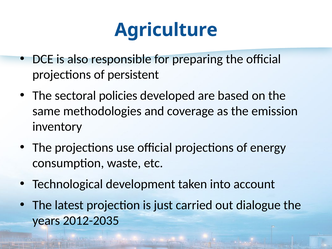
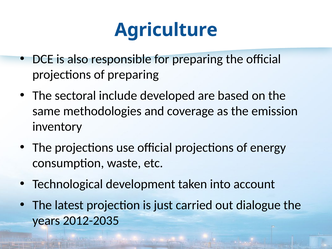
of persistent: persistent -> preparing
policies: policies -> include
